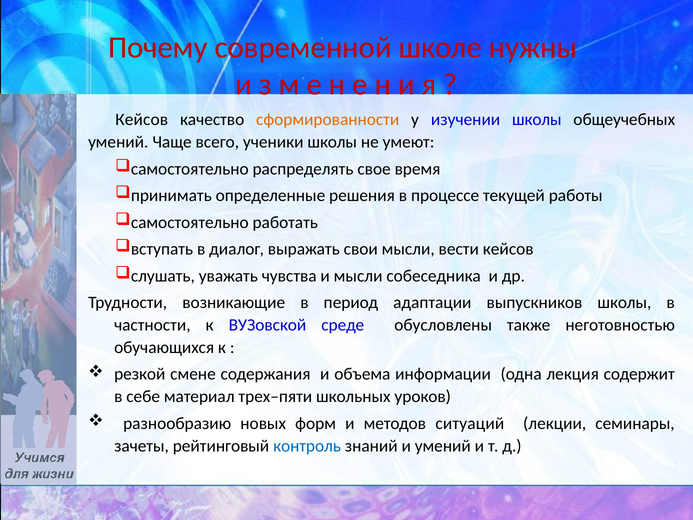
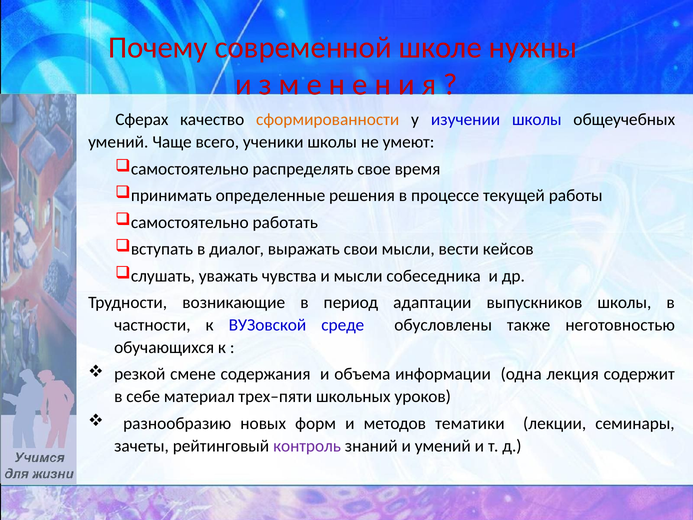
Кейсов at (142, 120): Кейсов -> Сферах
ситуаций: ситуаций -> тематики
контроль colour: blue -> purple
